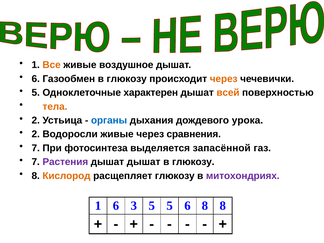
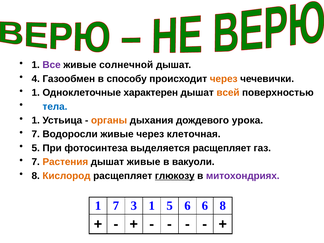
Все colour: orange -> purple
воздушное: воздушное -> солнечной
6 at (36, 79): 6 -> 4
Газообмен в глюкозу: глюкозу -> способу
5 at (36, 93): 5 -> 1
тела colour: orange -> blue
2 at (36, 120): 2 -> 1
органы colour: blue -> orange
2 at (36, 134): 2 -> 7
сравнения: сравнения -> клеточная
7 at (36, 148): 7 -> 5
выделяется запасённой: запасённой -> расщепляет
Растения colour: purple -> orange
дышат дышат: дышат -> живые
глюкозу at (193, 162): глюкозу -> вакуоли
глюкозу at (175, 176) underline: none -> present
1 6: 6 -> 7
3 5: 5 -> 1
6 8: 8 -> 6
